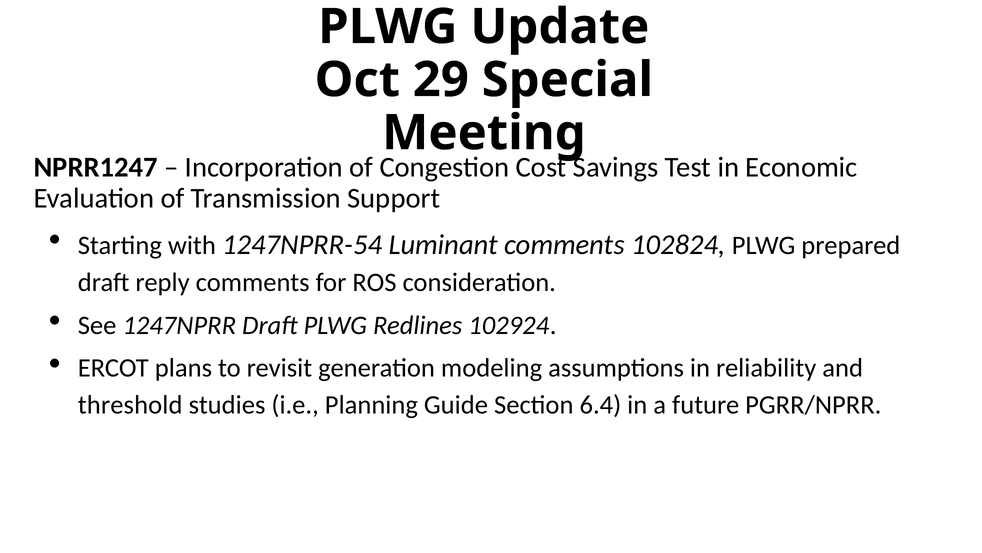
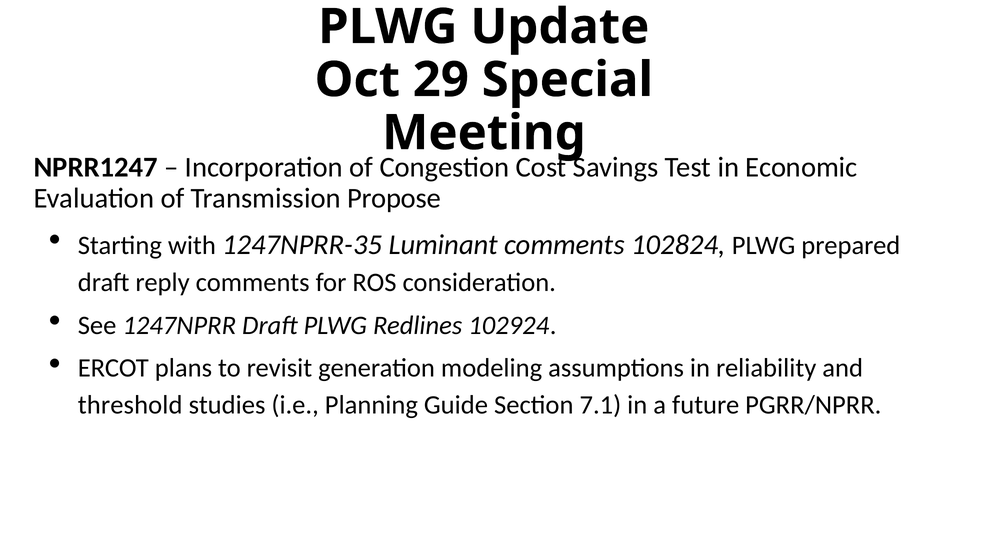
Support: Support -> Propose
1247NPRR-54: 1247NPRR-54 -> 1247NPRR-35
6.4: 6.4 -> 7.1
